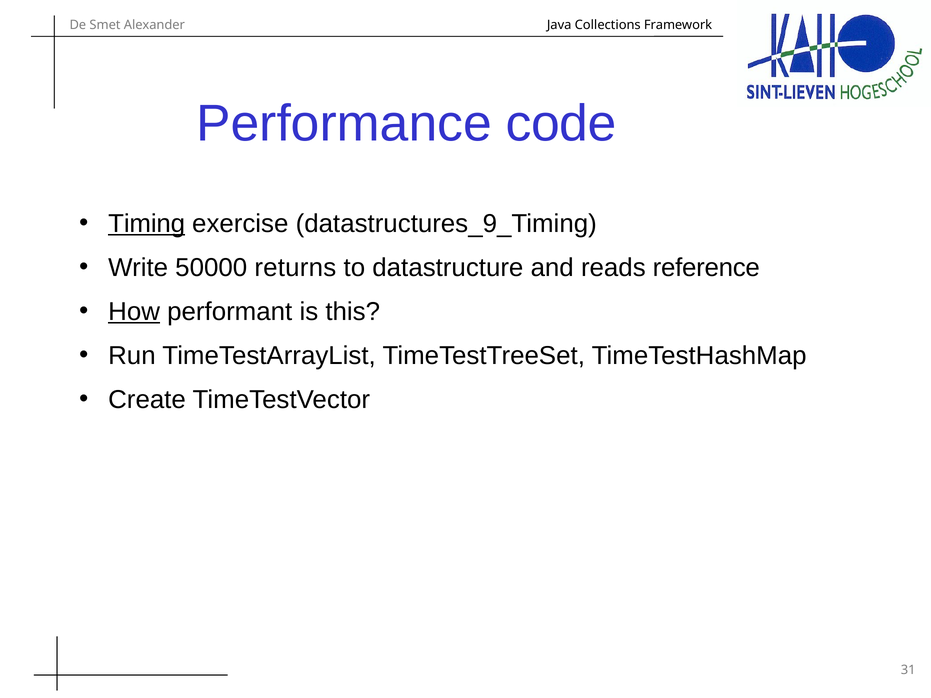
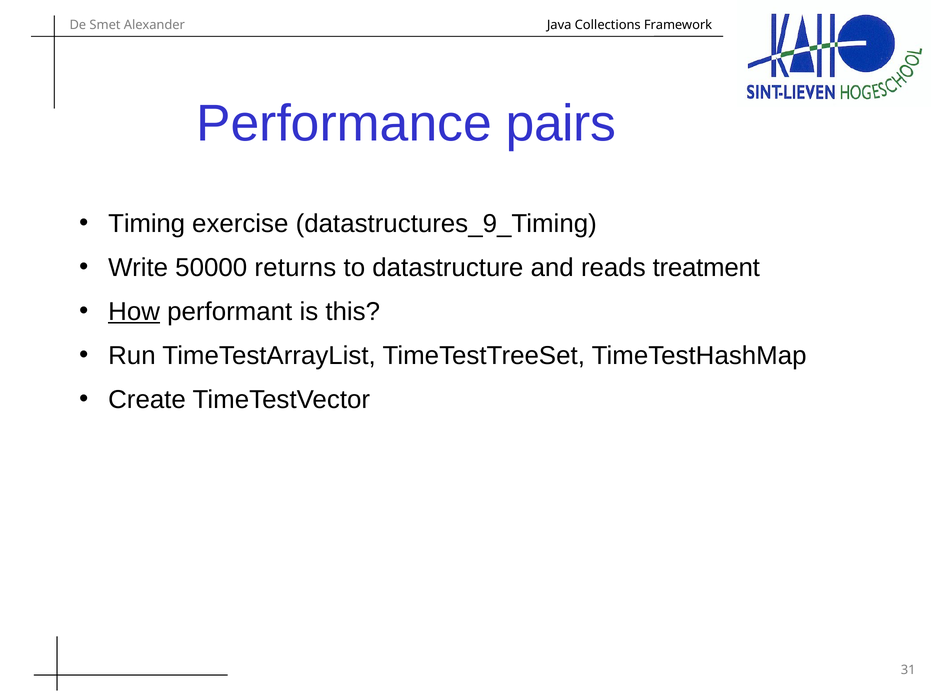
code: code -> pairs
Timing underline: present -> none
reference: reference -> treatment
